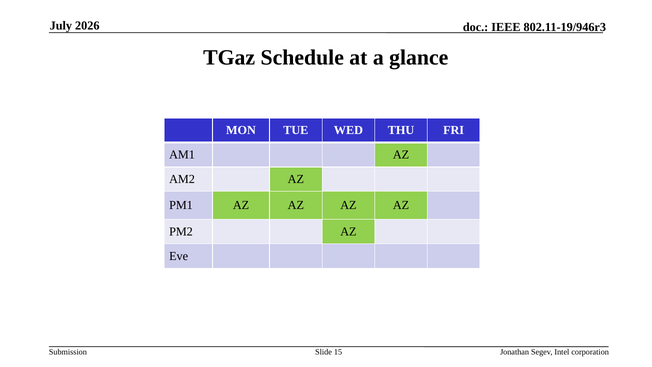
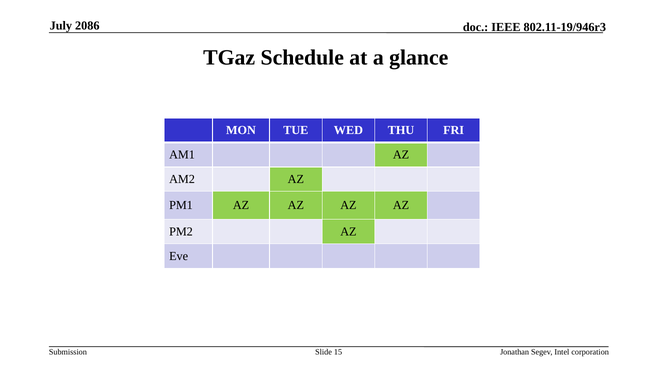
2026: 2026 -> 2086
